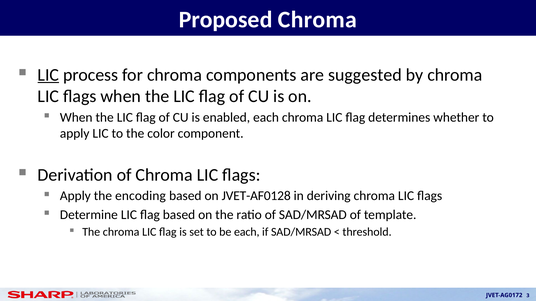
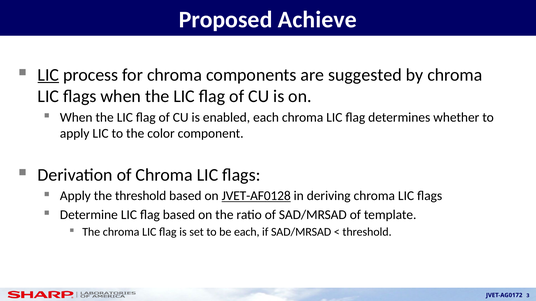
Proposed Chroma: Chroma -> Achieve
the encoding: encoding -> threshold
JVET-AF0128 underline: none -> present
